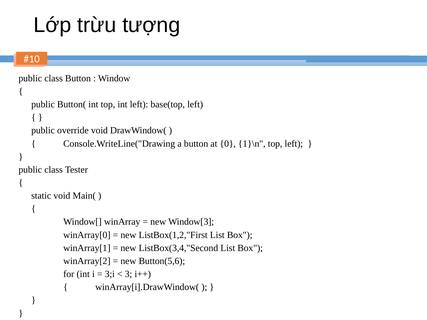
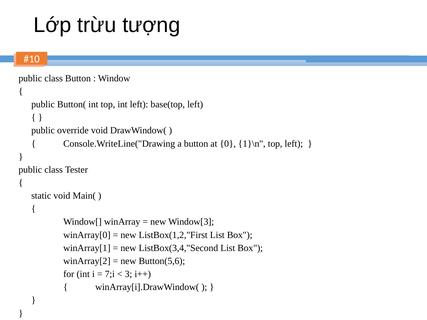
3;i: 3;i -> 7;i
